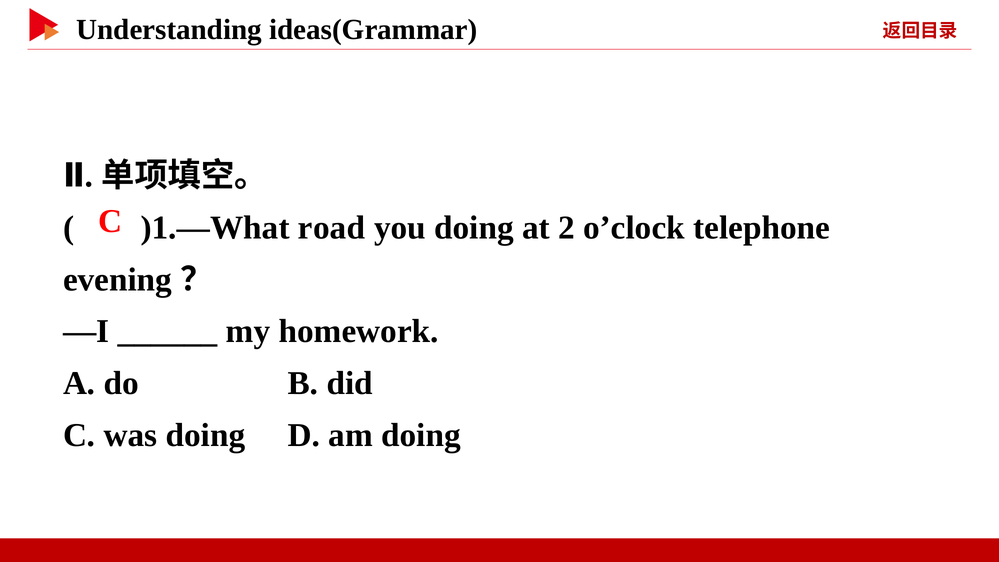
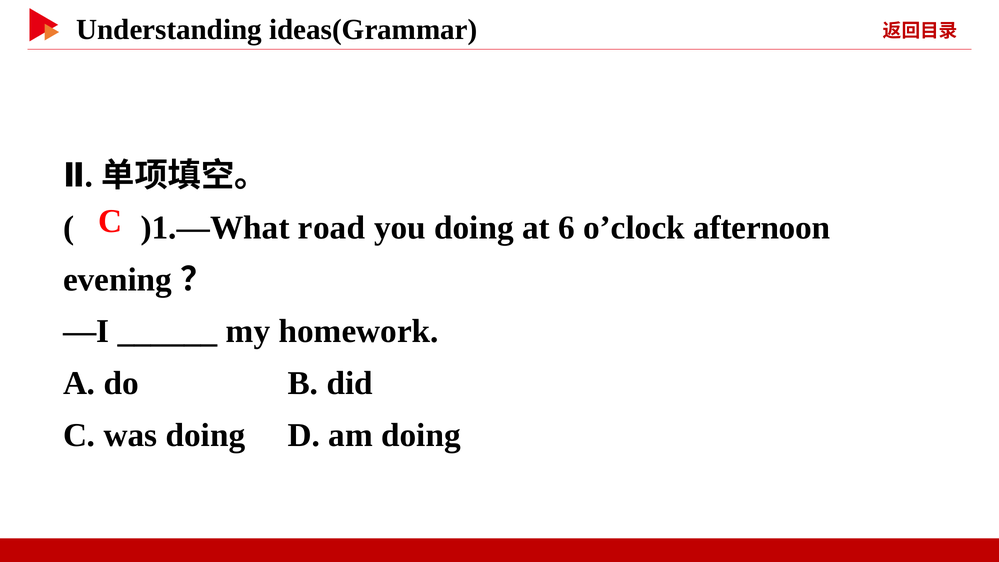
2: 2 -> 6
telephone: telephone -> afternoon
